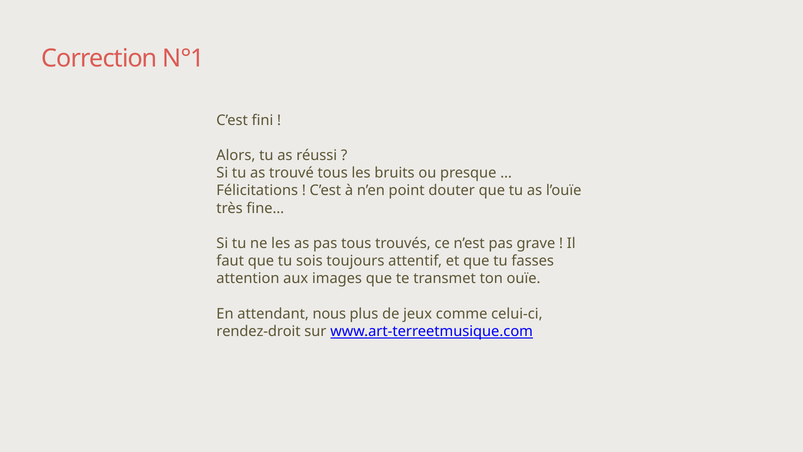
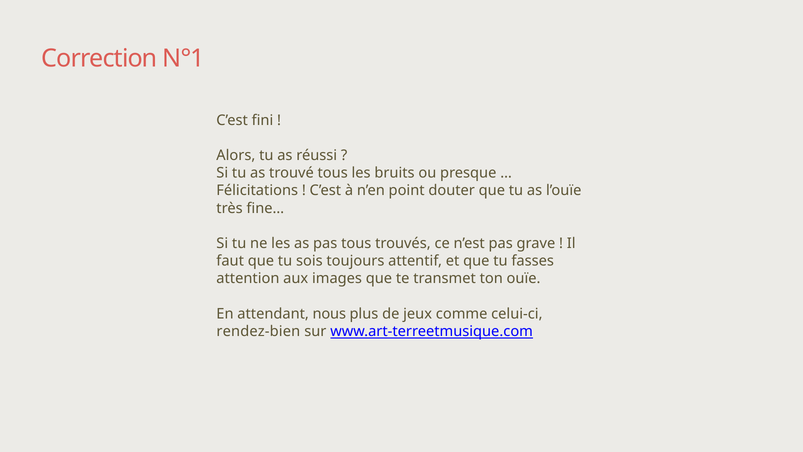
rendez-droit: rendez-droit -> rendez-bien
